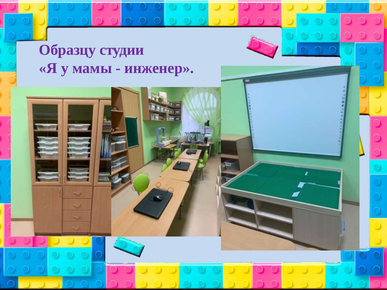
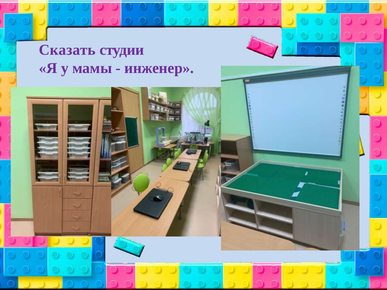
Образцу: Образцу -> Сказать
